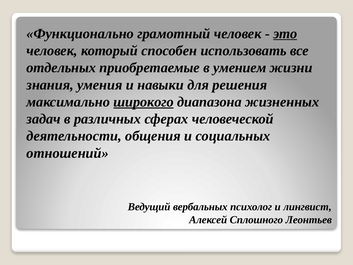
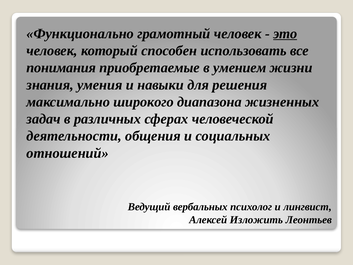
отдельных: отдельных -> понимания
широкого underline: present -> none
Сплошного: Сплошного -> Изложить
